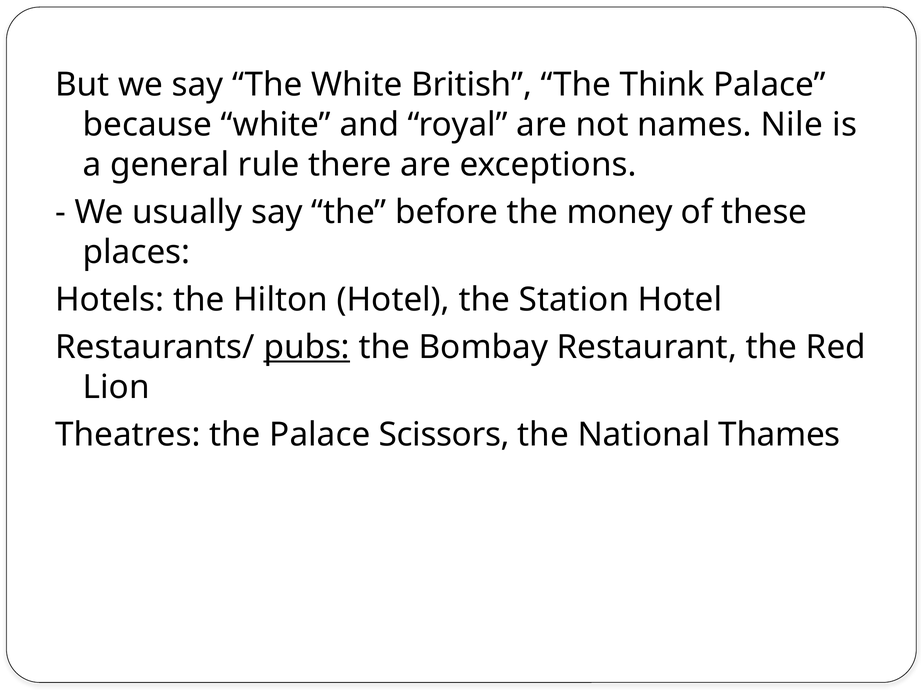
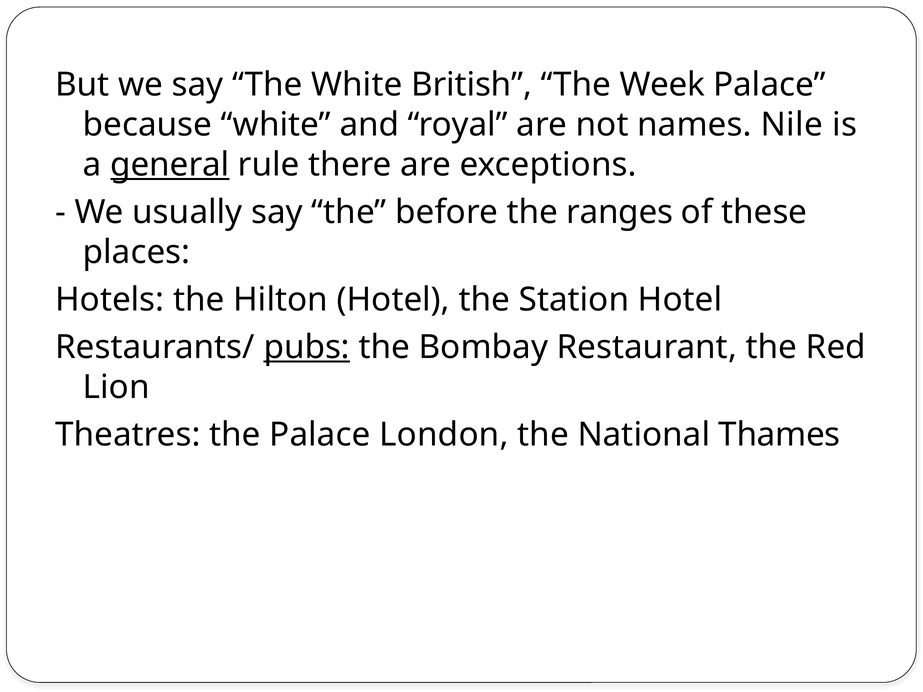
Think: Think -> Week
general underline: none -> present
money: money -> ranges
Scissors: Scissors -> London
